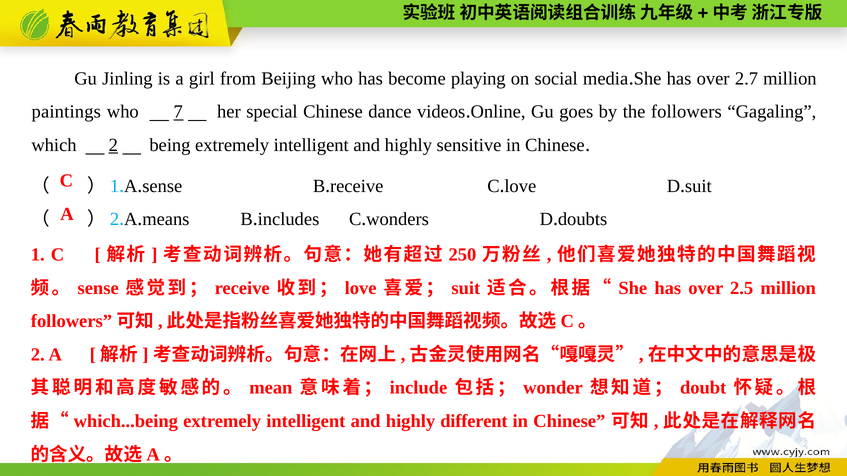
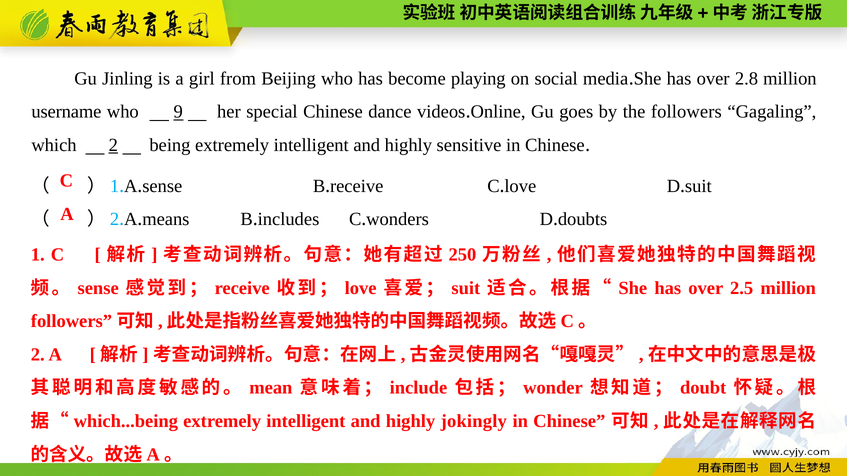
2.7: 2.7 -> 2.8
paintings: paintings -> username
7: 7 -> 9
different: different -> jokingly
